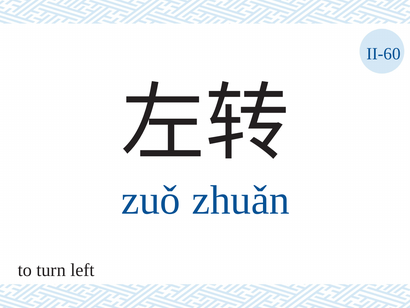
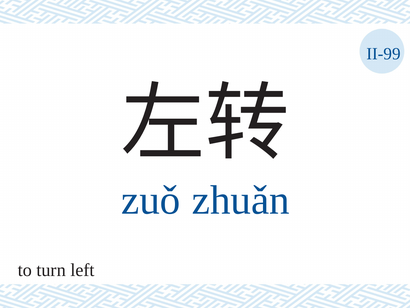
II-60: II-60 -> II-99
